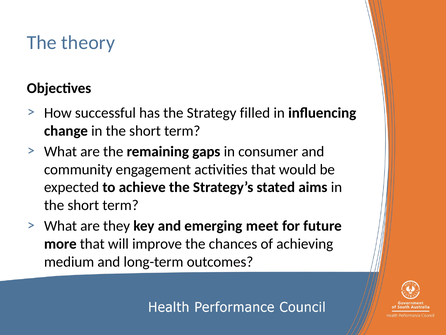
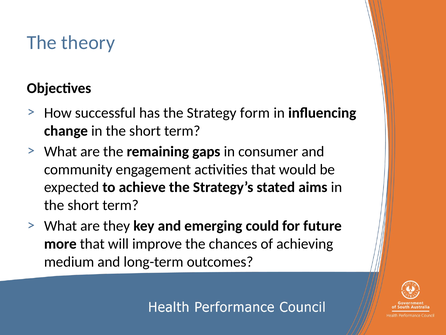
filled: filled -> form
meet: meet -> could
